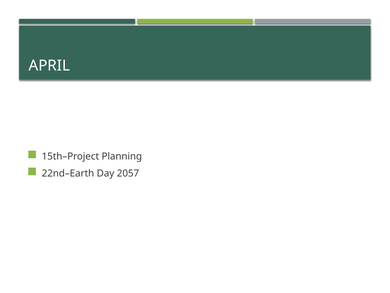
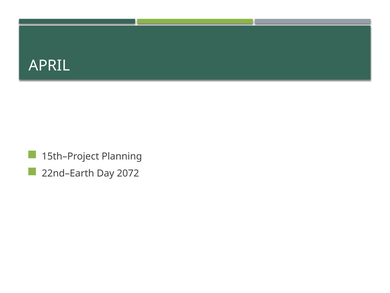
2057: 2057 -> 2072
